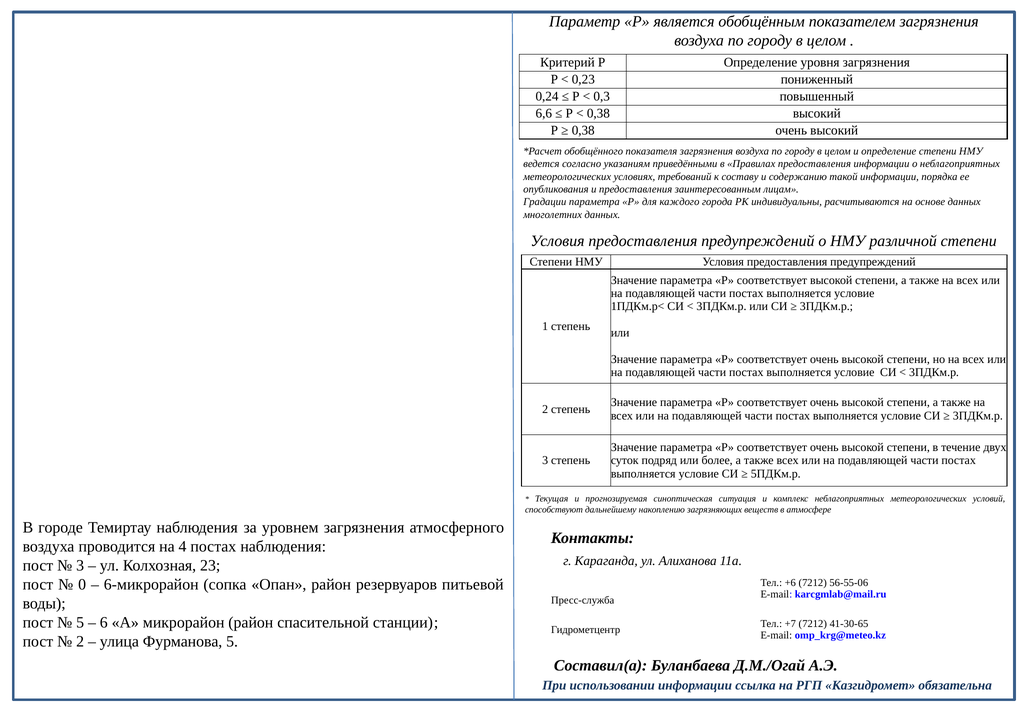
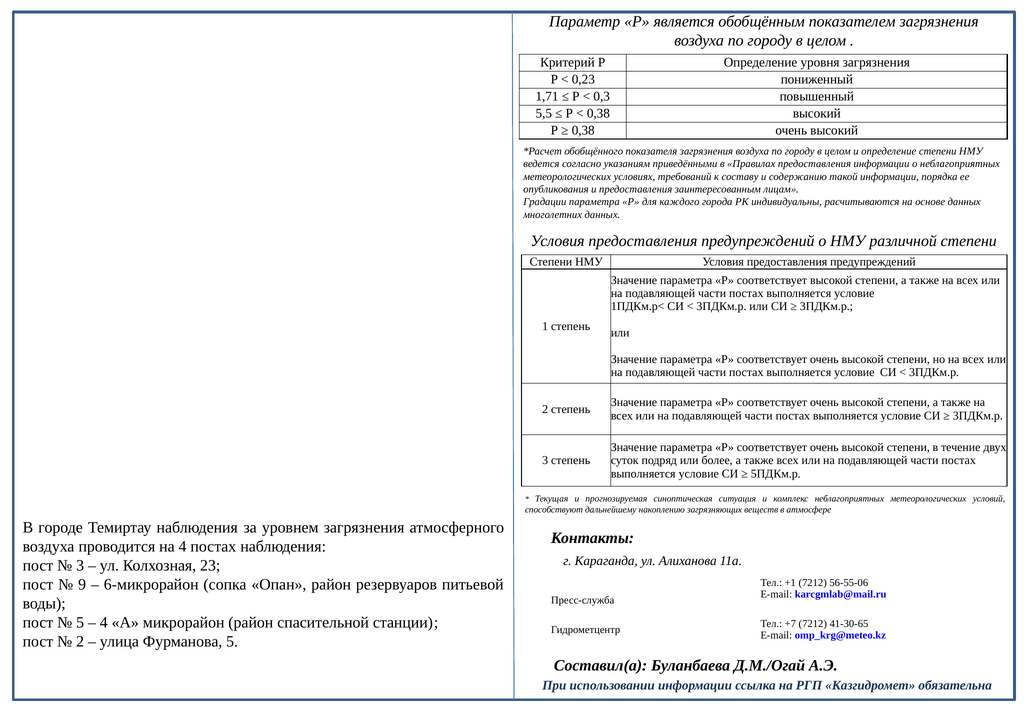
0,24: 0,24 -> 1,71
6,6: 6,6 -> 5,5
0: 0 -> 9
+6: +6 -> +1
6 at (104, 622): 6 -> 4
